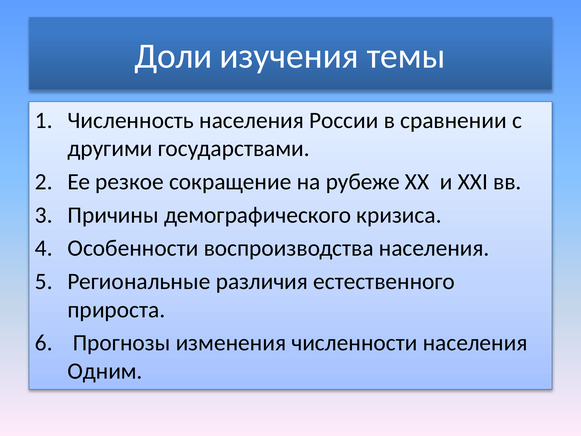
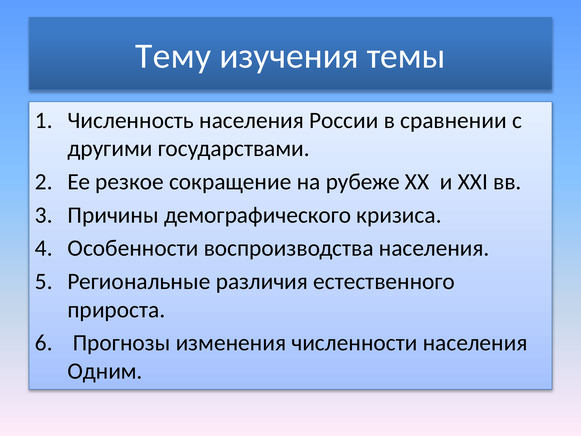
Доли: Доли -> Тему
